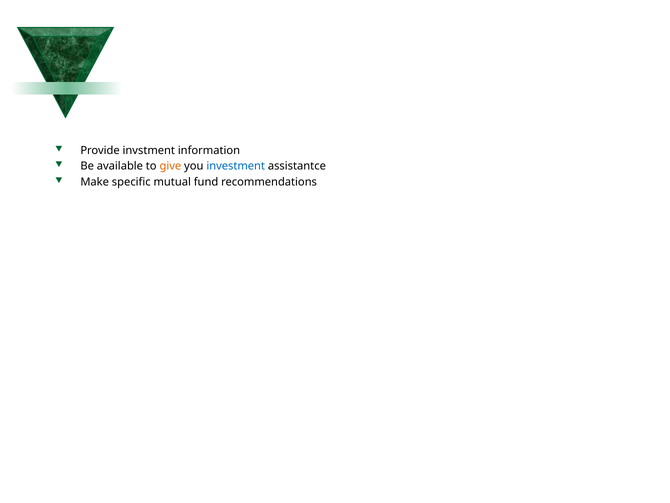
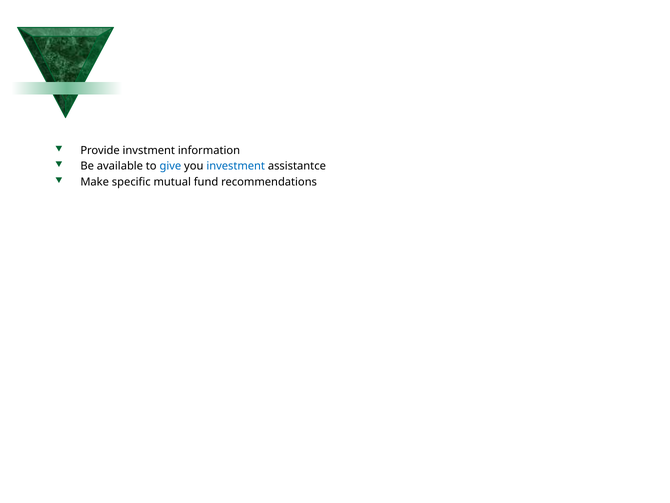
give colour: orange -> blue
